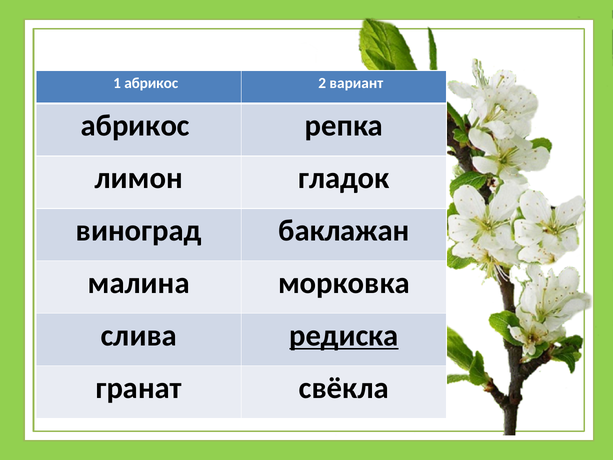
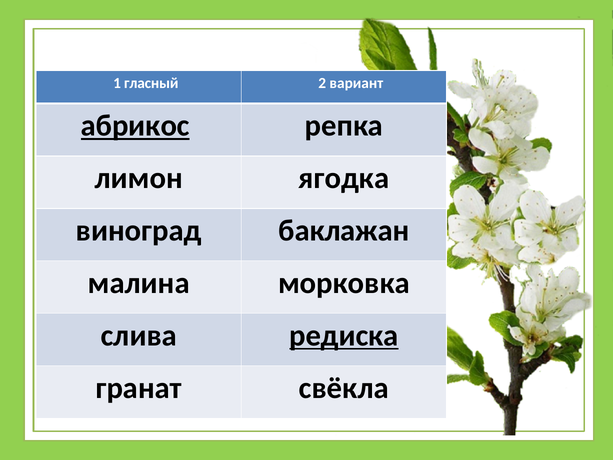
1 абрикос: абрикос -> гласный
абрикос at (135, 126) underline: none -> present
гладок: гладок -> ягодка
